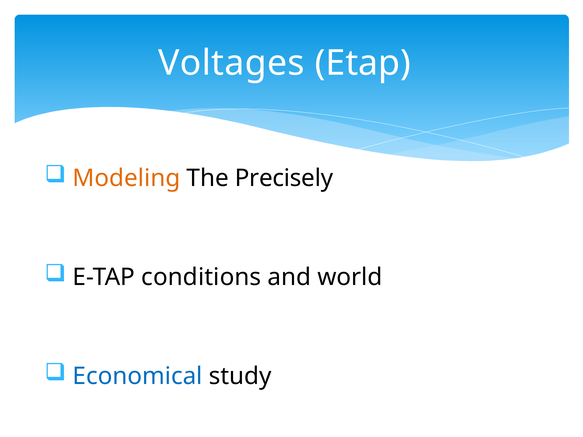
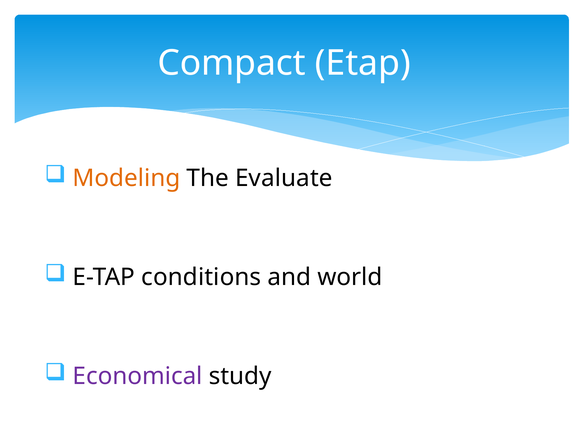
Voltages: Voltages -> Compact
Precisely: Precisely -> Evaluate
Economical colour: blue -> purple
